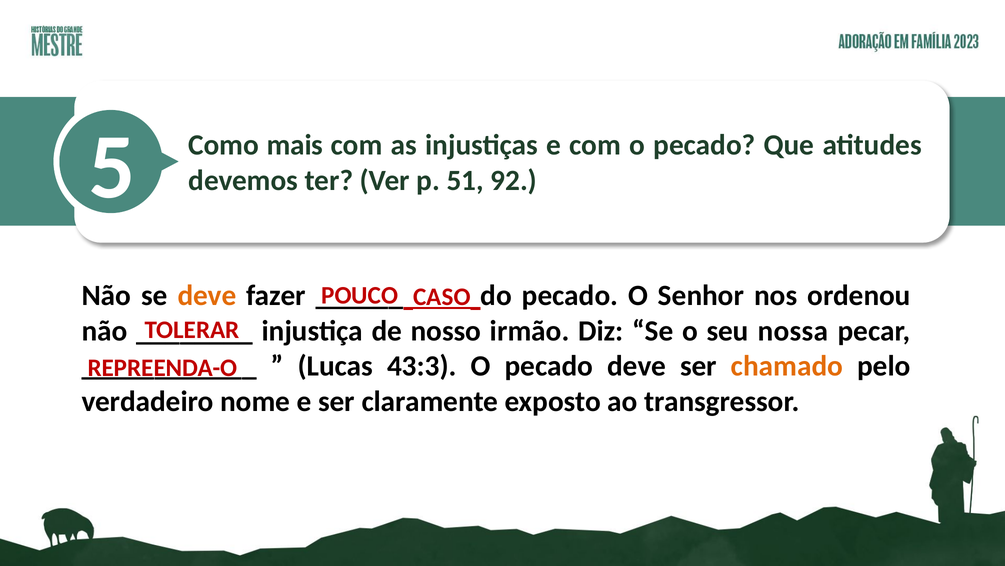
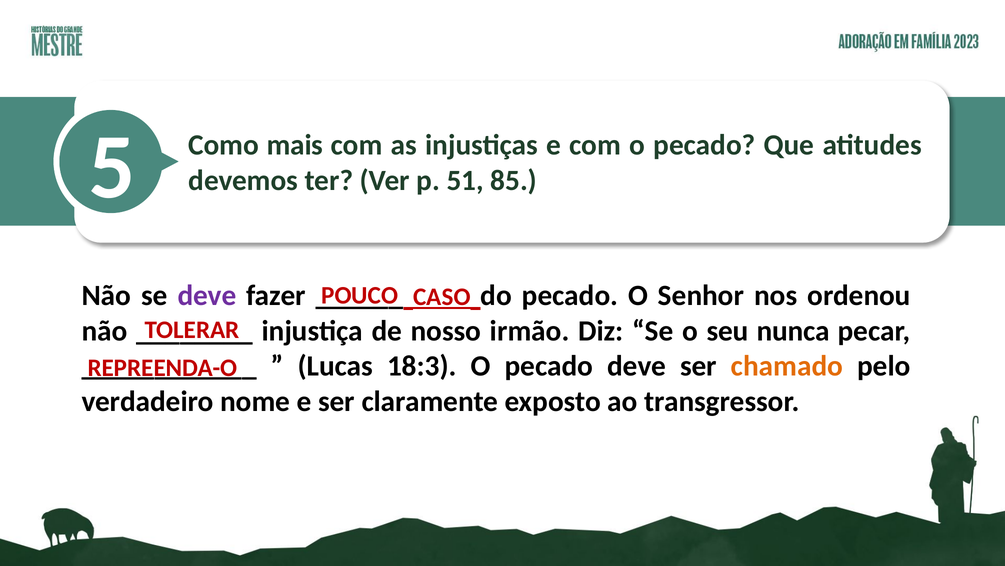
92: 92 -> 85
deve at (207, 295) colour: orange -> purple
nossa: nossa -> nunca
43:3: 43:3 -> 18:3
